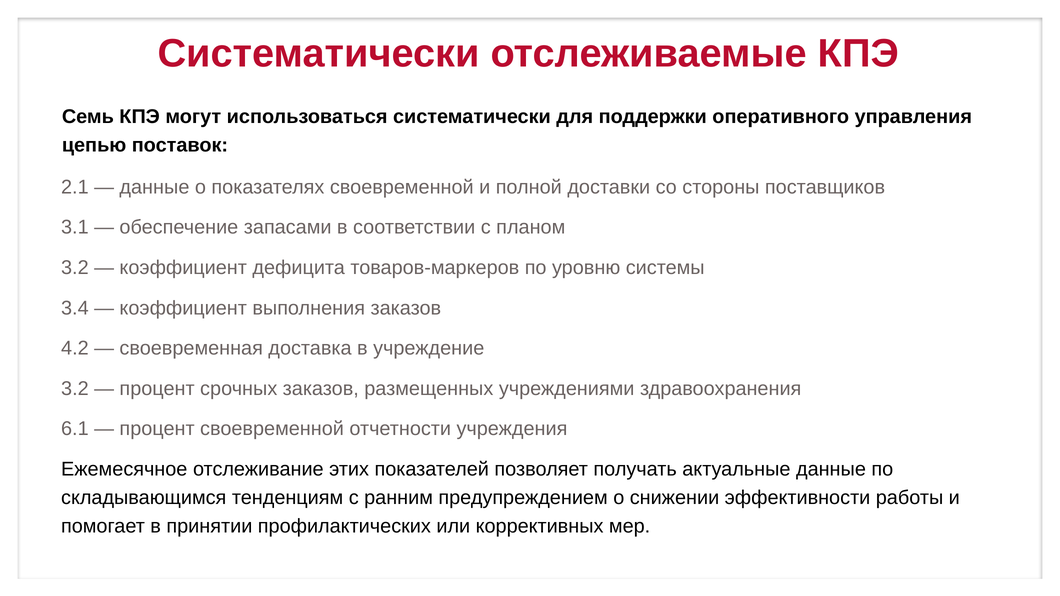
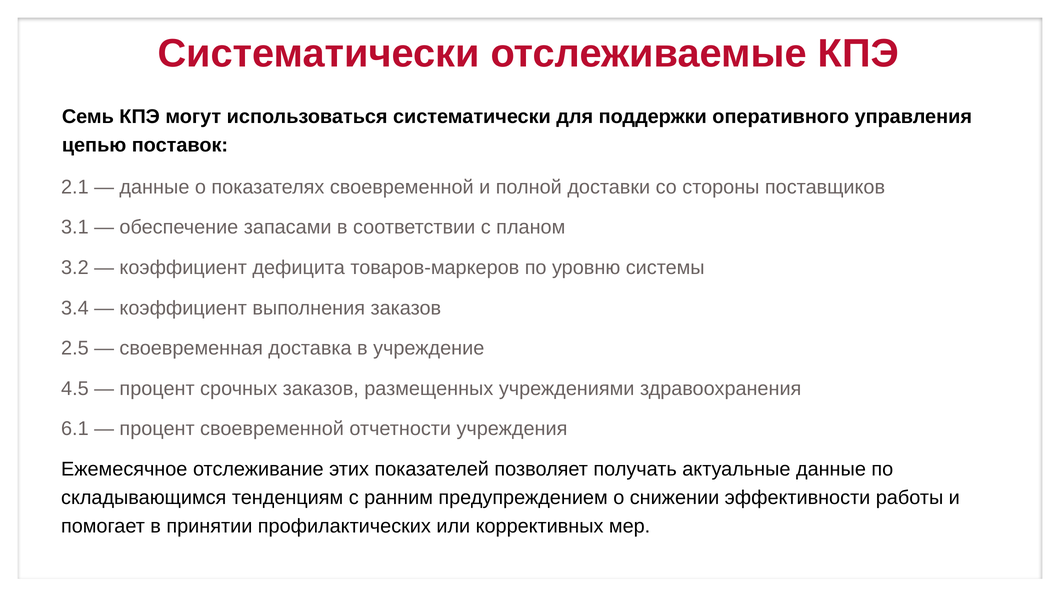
4.2: 4.2 -> 2.5
3.2 at (75, 389): 3.2 -> 4.5
